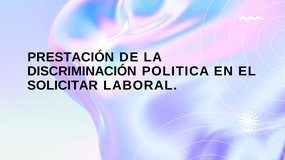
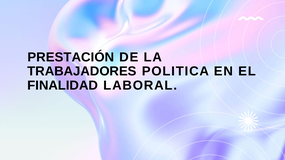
DISCRIMINACIÓN: DISCRIMINACIÓN -> TRABAJADORES
SOLICITAR: SOLICITAR -> FINALIDAD
